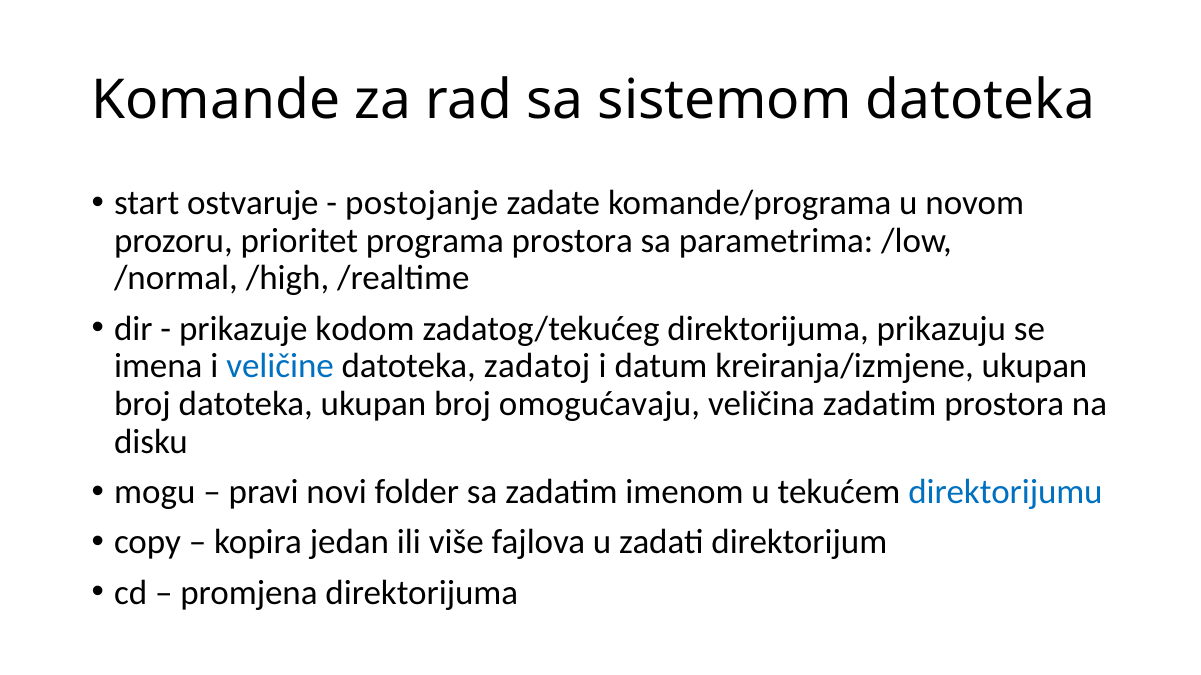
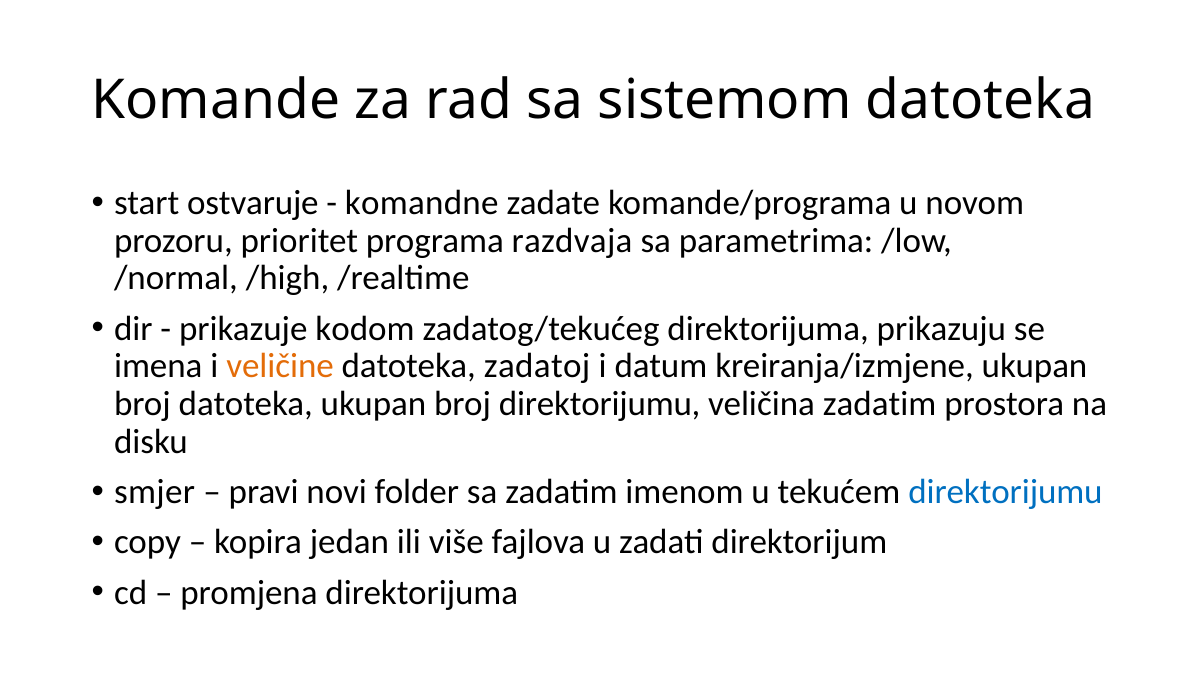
postojanje: postojanje -> komandne
programa prostora: prostora -> razdvaja
veličine colour: blue -> orange
broj omogućavaju: omogućavaju -> direktorijumu
mogu: mogu -> smjer
